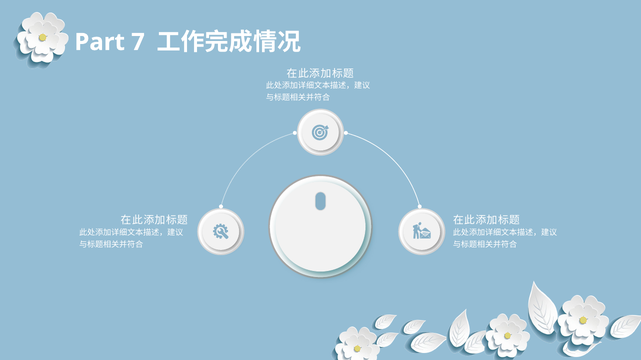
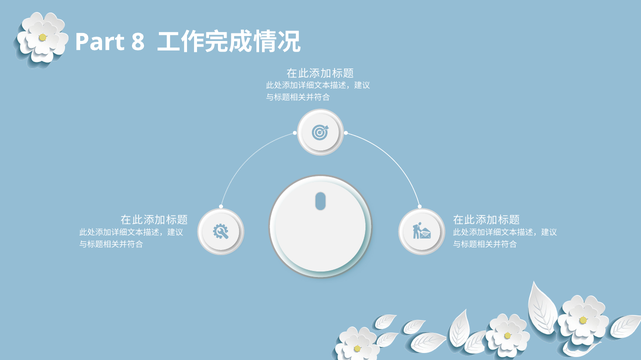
7: 7 -> 8
